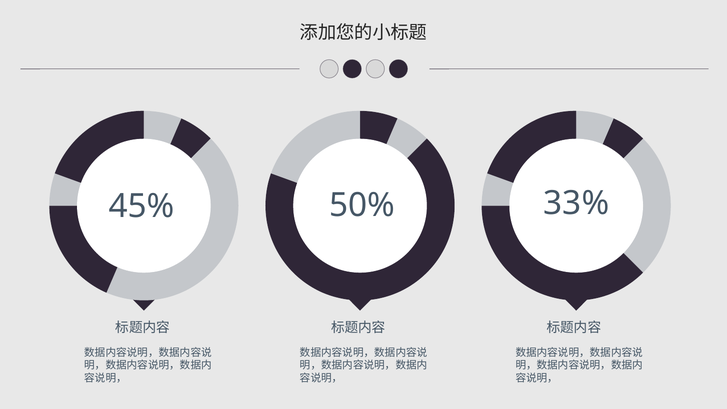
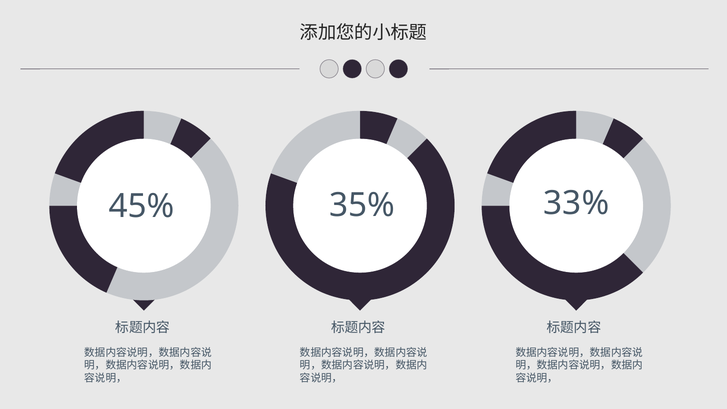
50%: 50% -> 35%
